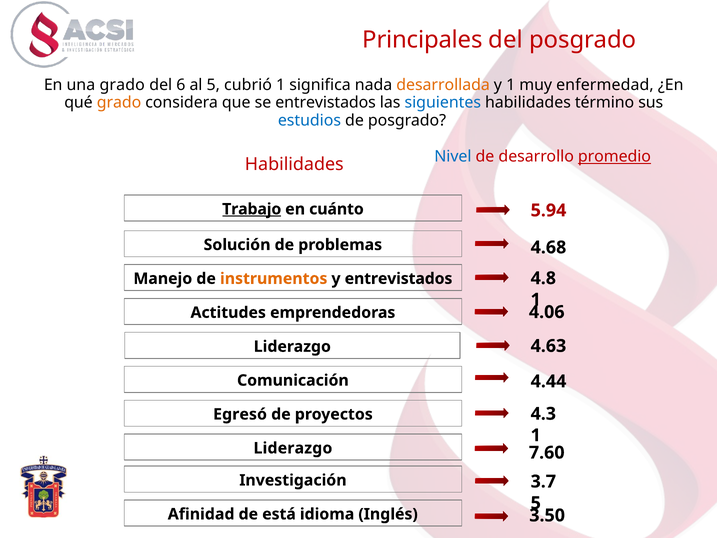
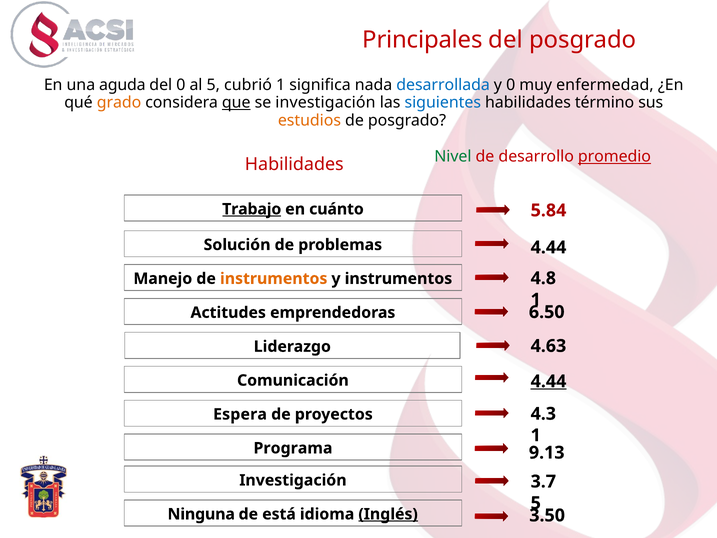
una grado: grado -> aguda
del 6: 6 -> 0
desarrollada colour: orange -> blue
y 1: 1 -> 0
que underline: none -> present
se entrevistados: entrevistados -> investigación
estudios colour: blue -> orange
Nivel colour: blue -> green
5.94: 5.94 -> 5.84
4.68 at (548, 247): 4.68 -> 4.44
y entrevistados: entrevistados -> instrumentos
4.06: 4.06 -> 6.50
4.44 at (548, 381) underline: none -> present
Egresó: Egresó -> Espera
Liderazgo at (293, 448): Liderazgo -> Programa
7.60: 7.60 -> 9.13
Afinidad: Afinidad -> Ninguna
Inglés underline: none -> present
